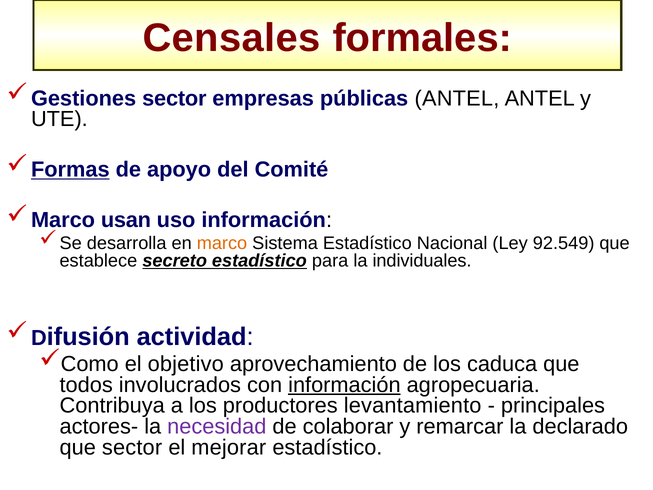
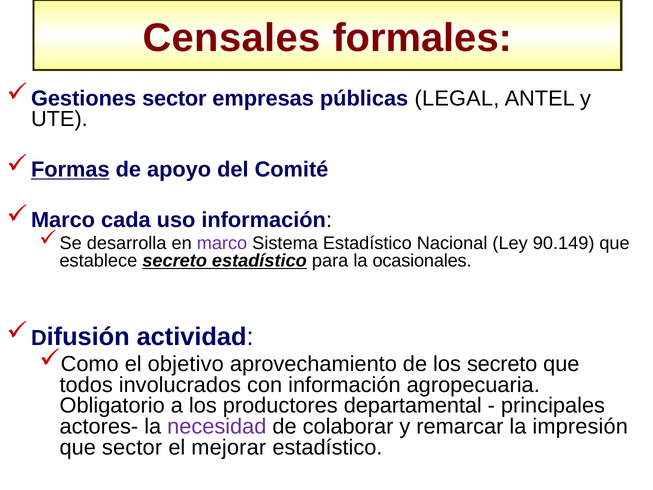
públicas ANTEL: ANTEL -> LEGAL
usan: usan -> cada
marco at (222, 243) colour: orange -> purple
92.549: 92.549 -> 90.149
individuales: individuales -> ocasionales
los caduca: caduca -> secreto
información at (344, 385) underline: present -> none
Contribuya: Contribuya -> Obligatorio
levantamiento: levantamiento -> departamental
declarado: declarado -> impresión
